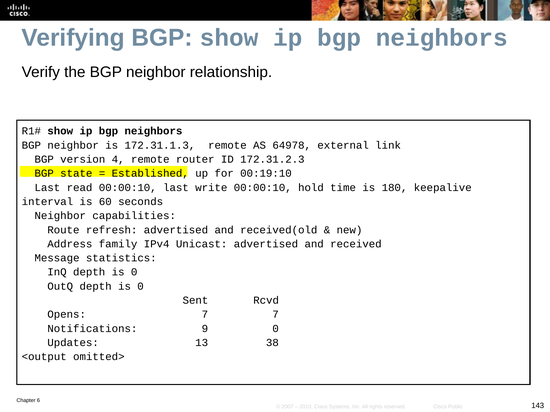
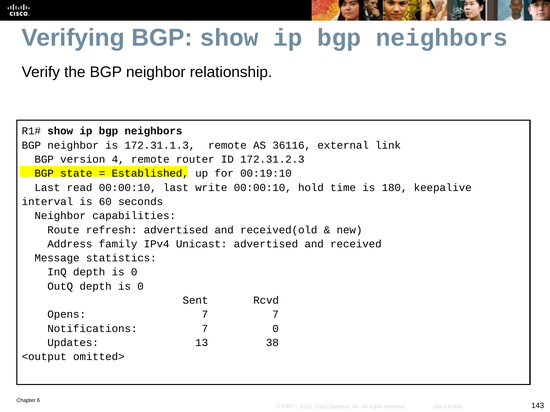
64978: 64978 -> 36116
Notifications 9: 9 -> 7
